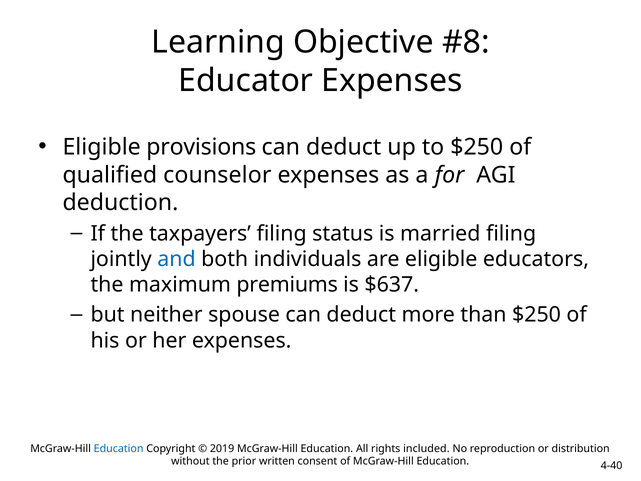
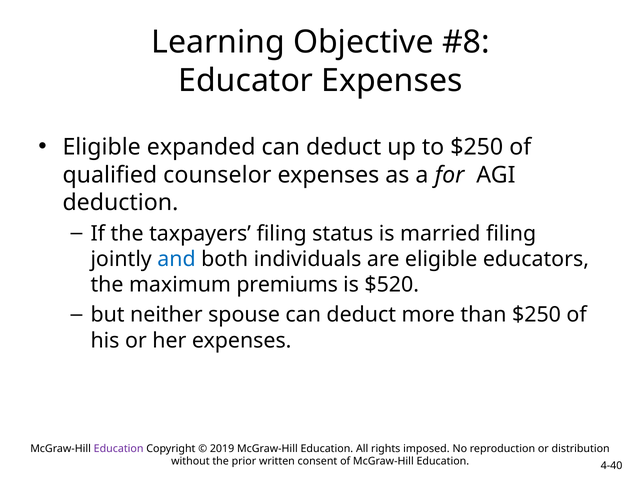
provisions: provisions -> expanded
$637: $637 -> $520
Education at (119, 448) colour: blue -> purple
included: included -> imposed
